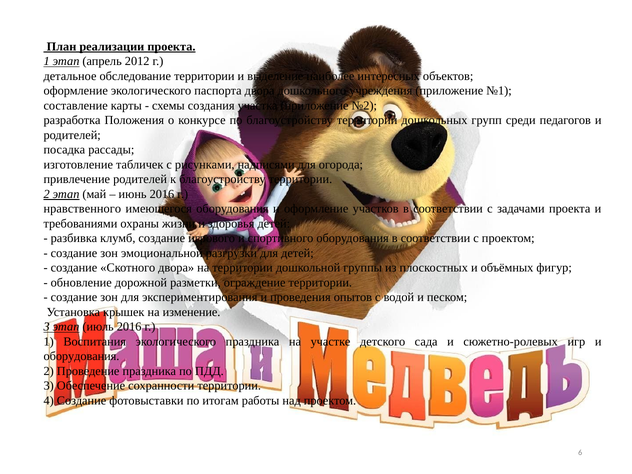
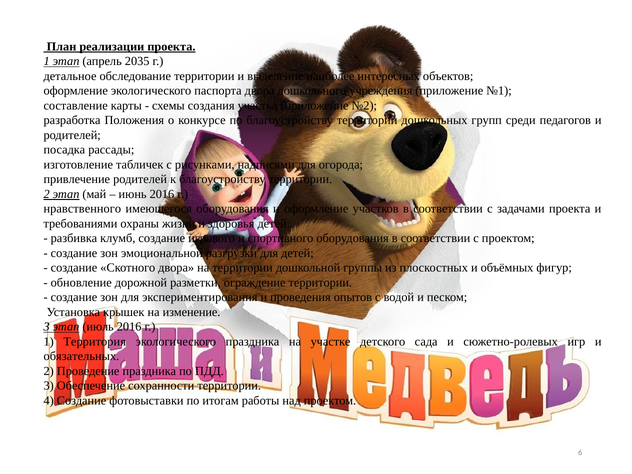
2012: 2012 -> 2035
Воспитания: Воспитания -> Территория
оборудования at (81, 356): оборудования -> обязательных
